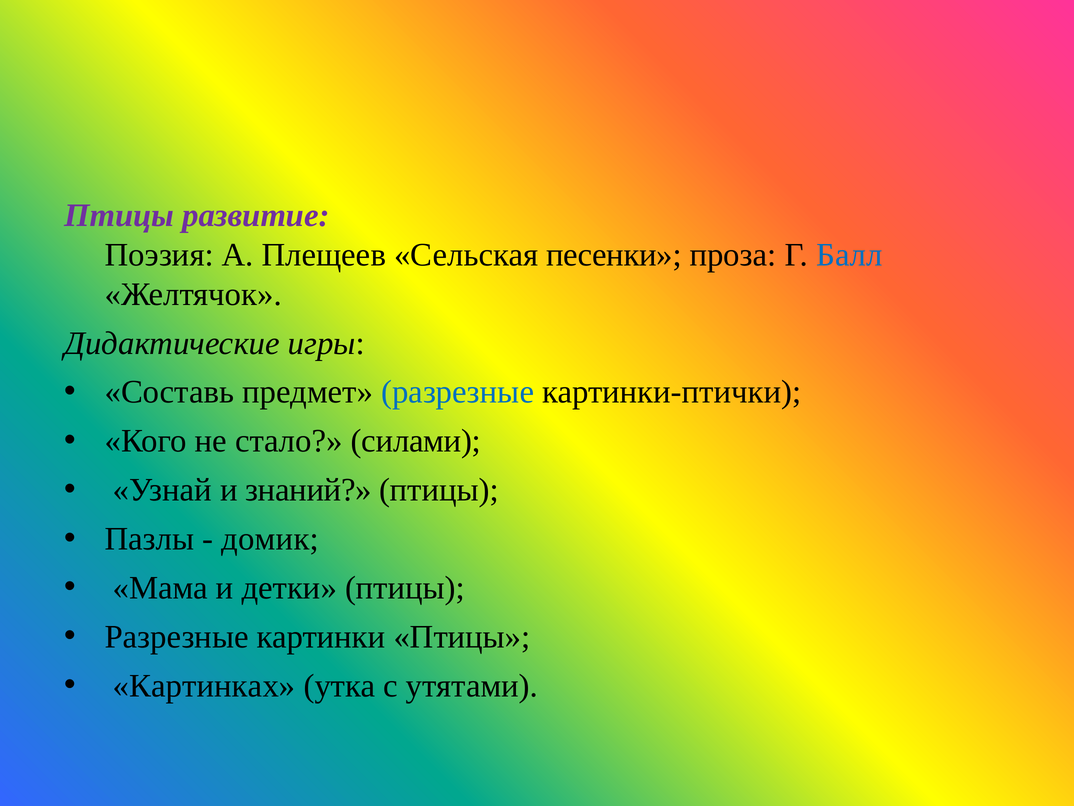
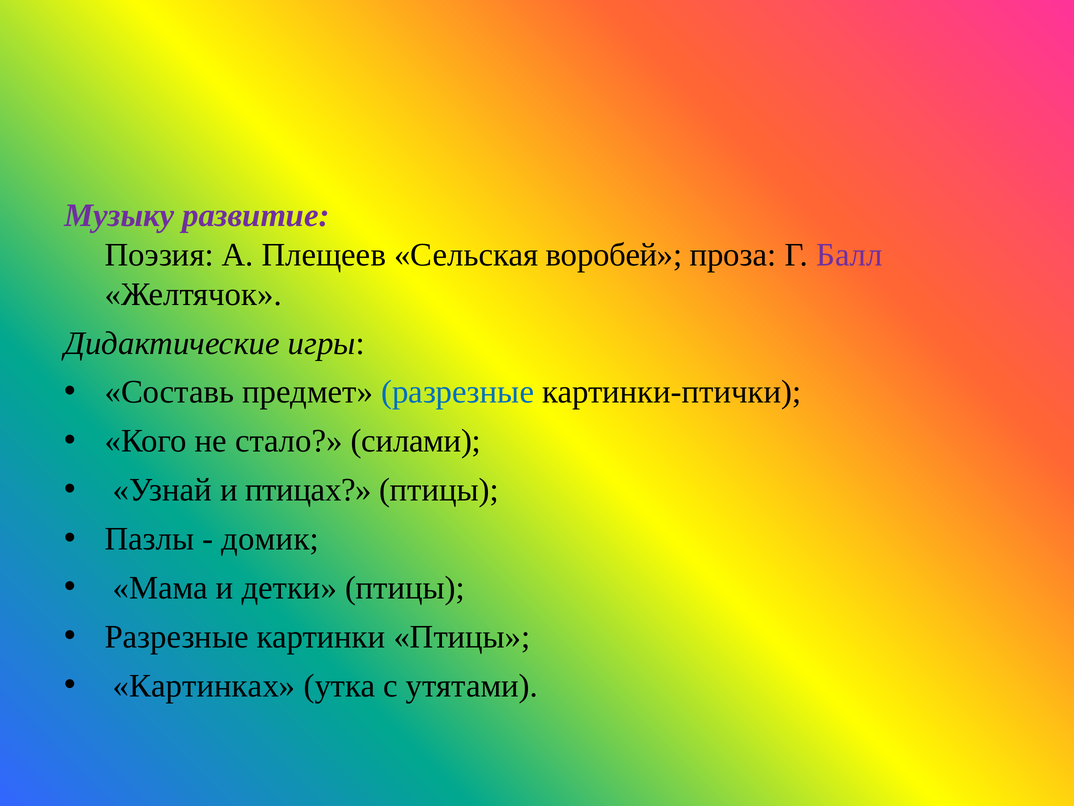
Птицы at (119, 215): Птицы -> Музыку
песенки: песенки -> воробей
Балл colour: blue -> purple
знаний: знаний -> птицах
